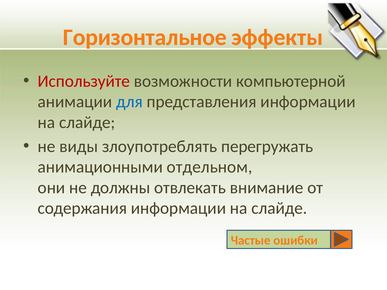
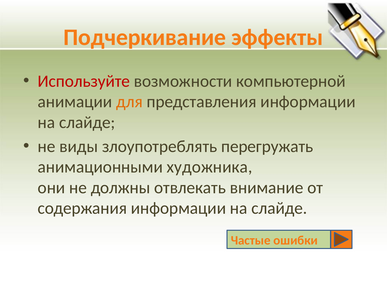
Горизонтальное: Горизонтальное -> Подчеркивание
для colour: blue -> orange
отдельном: отдельном -> художника
